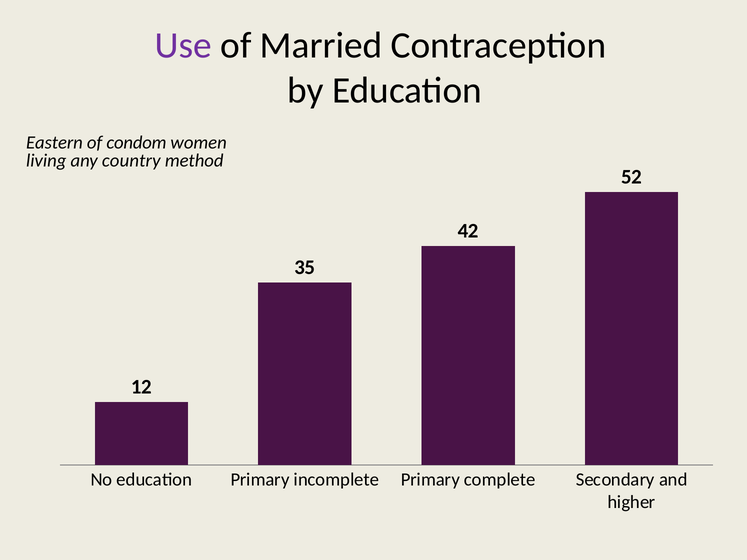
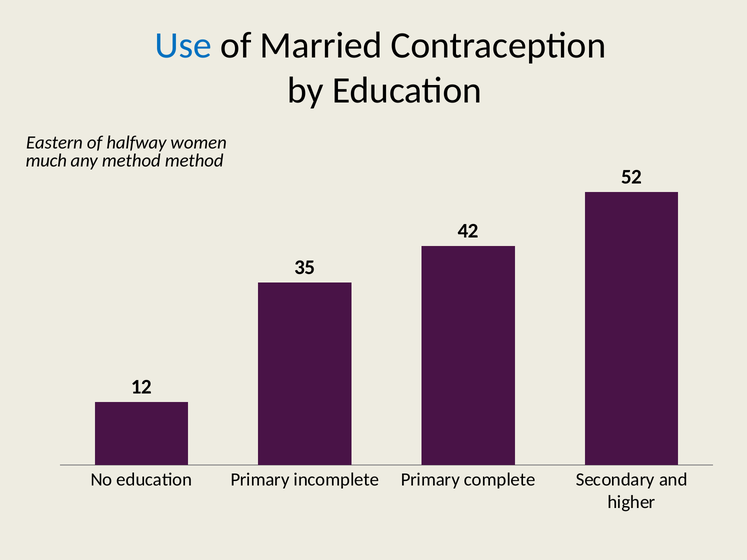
Use colour: purple -> blue
condom: condom -> halfway
living: living -> much
any country: country -> method
